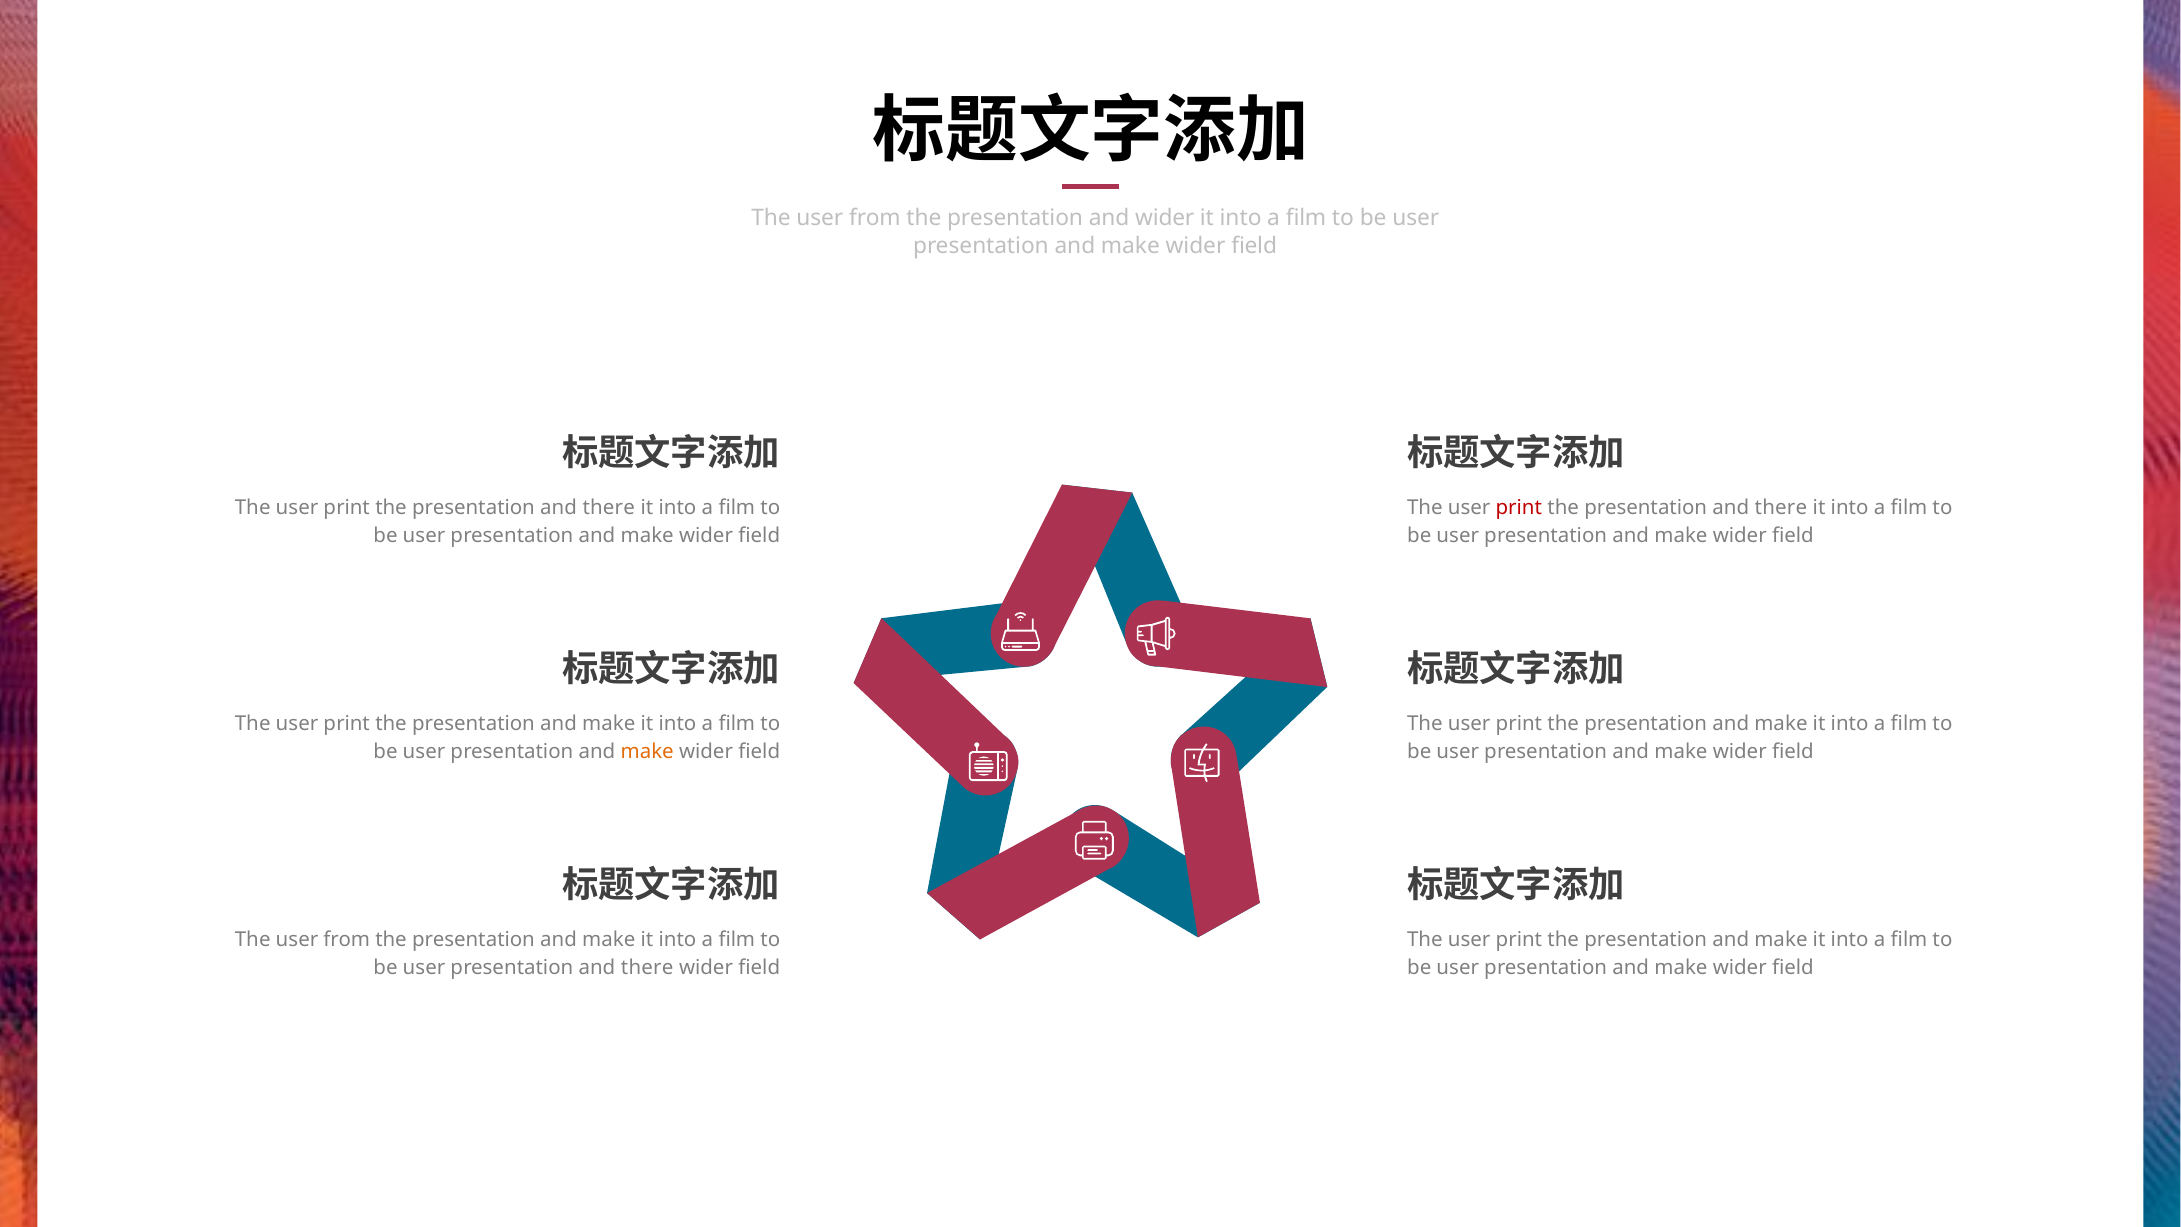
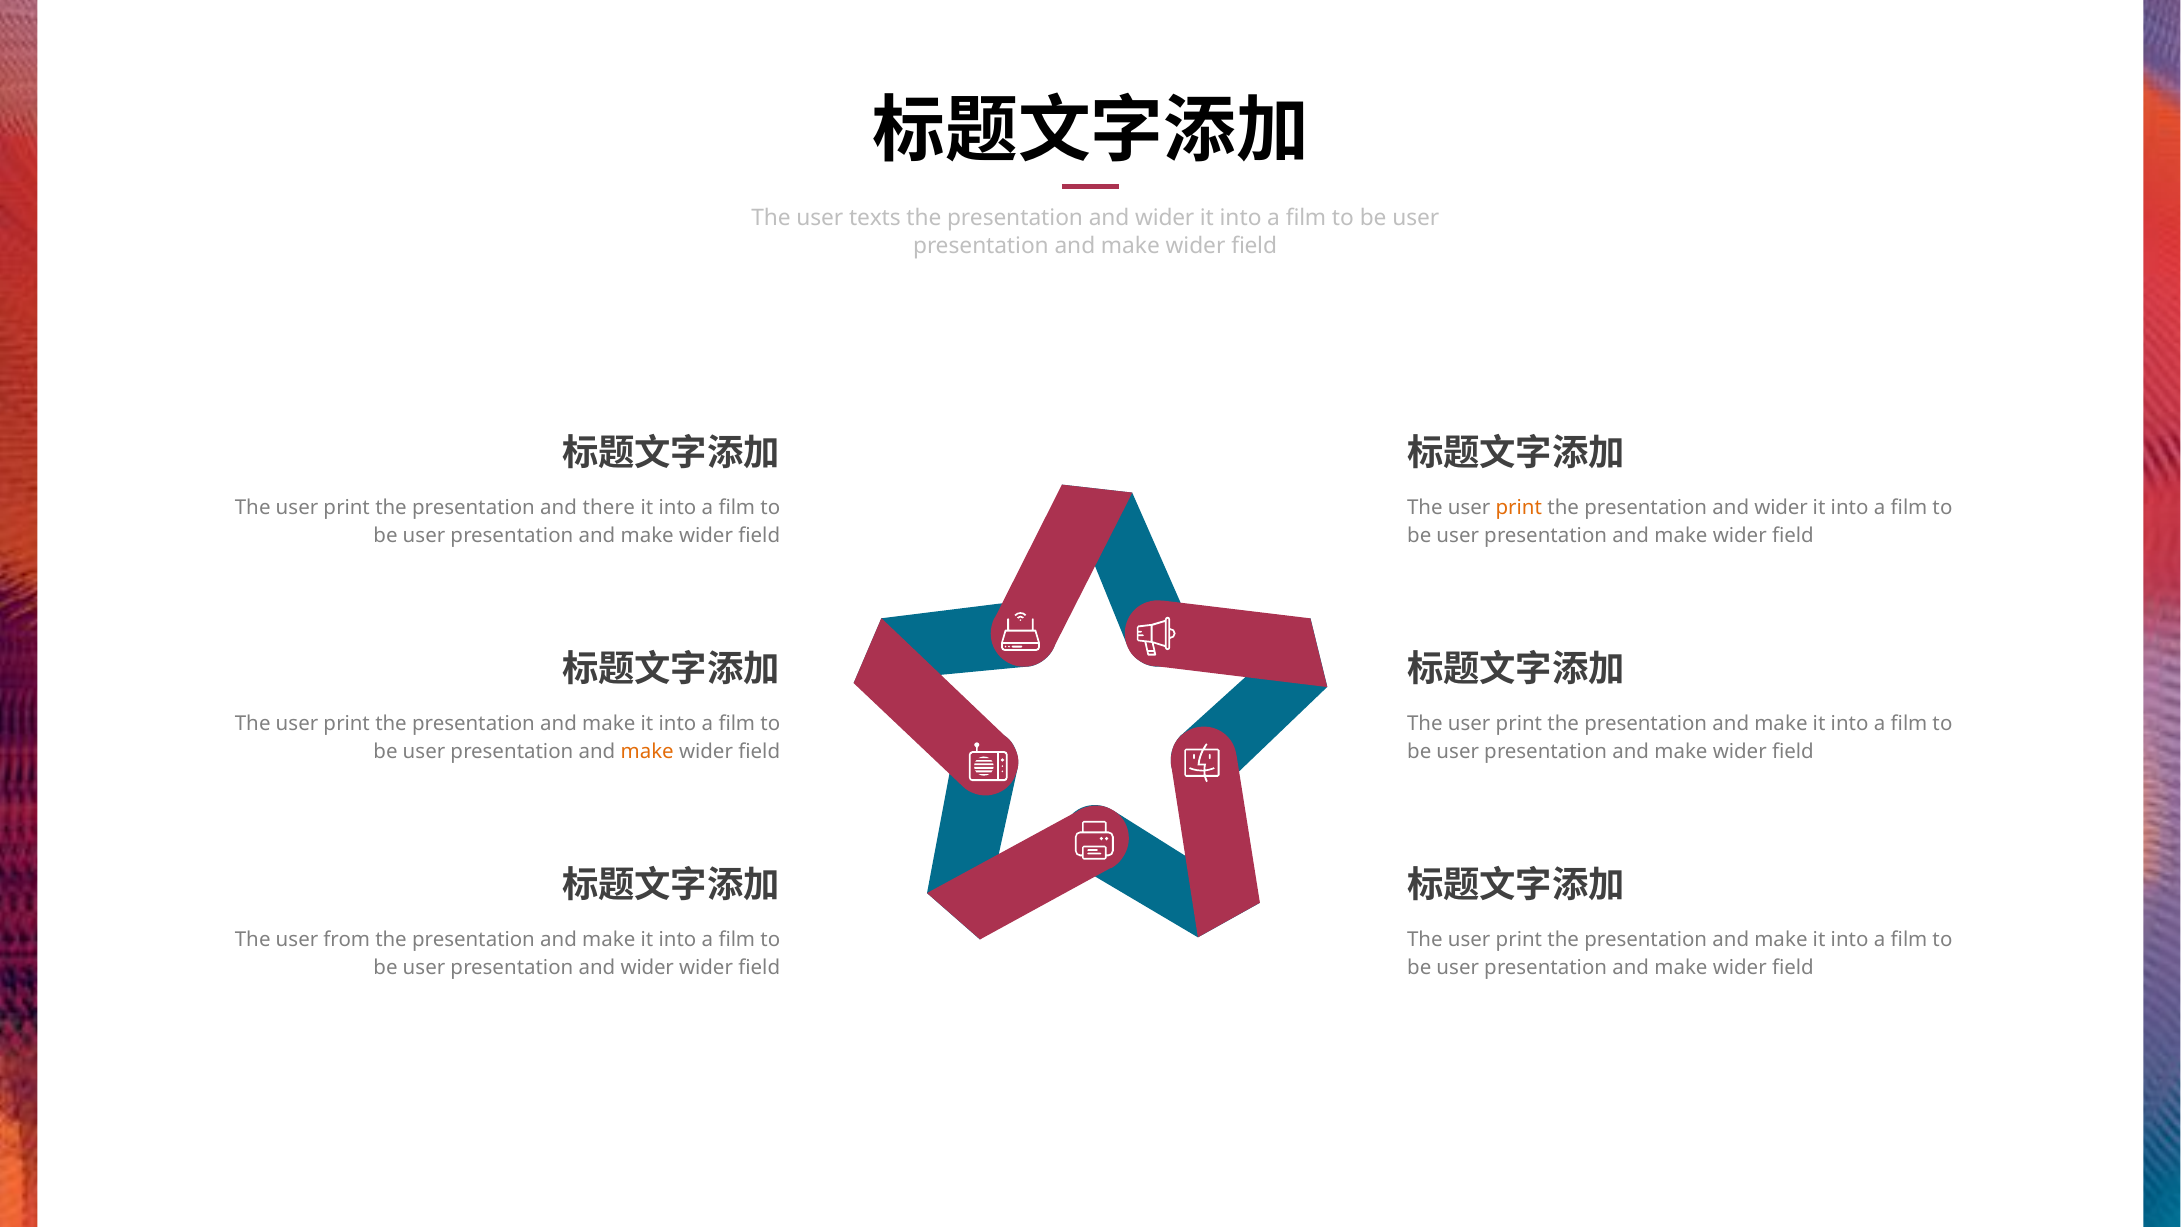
from at (875, 218): from -> texts
print at (1519, 507) colour: red -> orange
there at (1781, 507): there -> wider
user presentation and there: there -> wider
